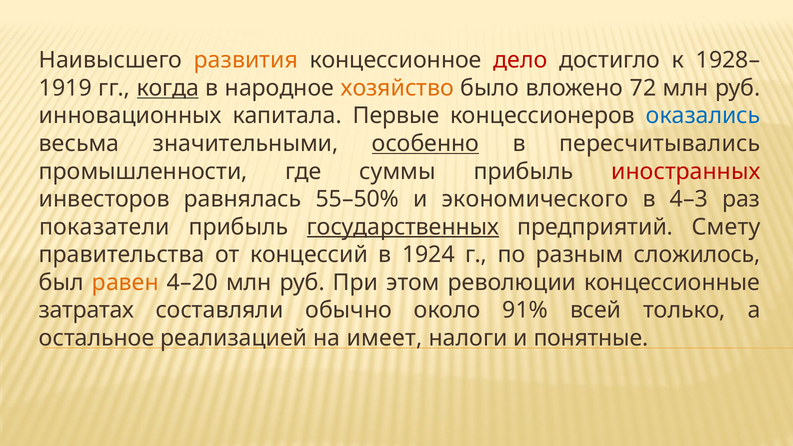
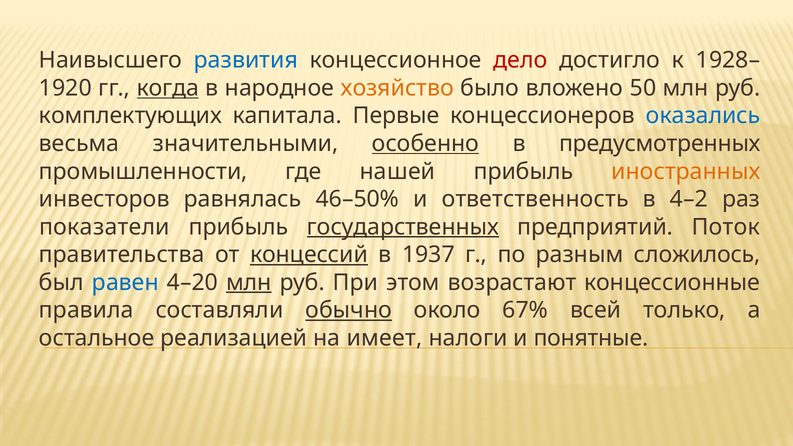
развития colour: orange -> blue
1919: 1919 -> 1920
72: 72 -> 50
инновационных: инновационных -> комплектующих
пересчитывались: пересчитывались -> предусмотренных
суммы: суммы -> нашей
иностранных colour: red -> orange
55–50%: 55–50% -> 46–50%
экономического: экономического -> ответственность
4–3: 4–3 -> 4–2
Смету: Смету -> Поток
концессий underline: none -> present
1924: 1924 -> 1937
равен colour: orange -> blue
млн at (249, 282) underline: none -> present
революции: революции -> возрастают
затратах: затратах -> правила
обычно underline: none -> present
91%: 91% -> 67%
